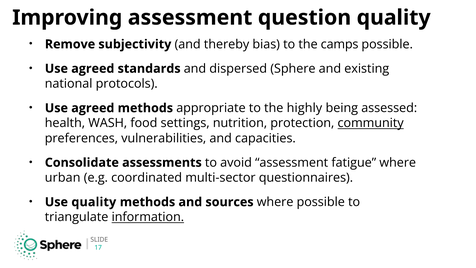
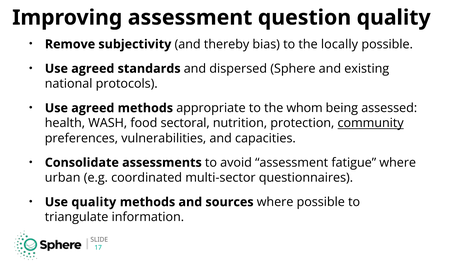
camps: camps -> locally
highly: highly -> whom
settings: settings -> sectoral
information underline: present -> none
